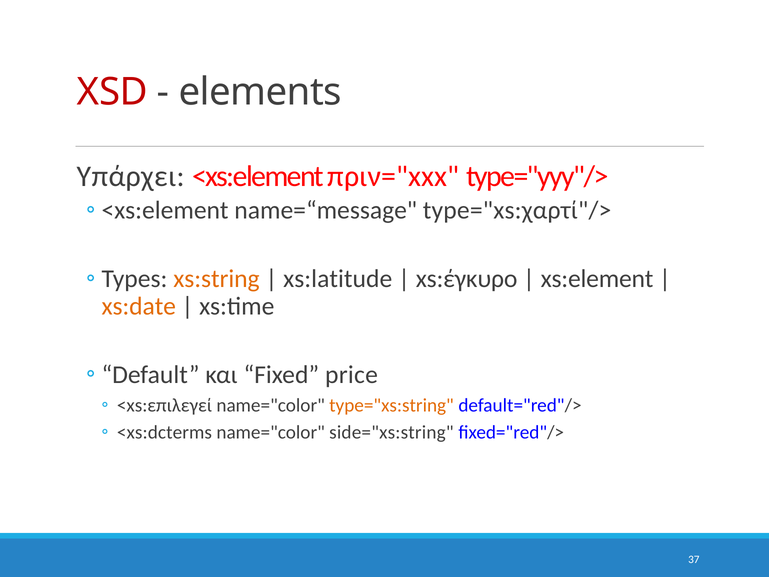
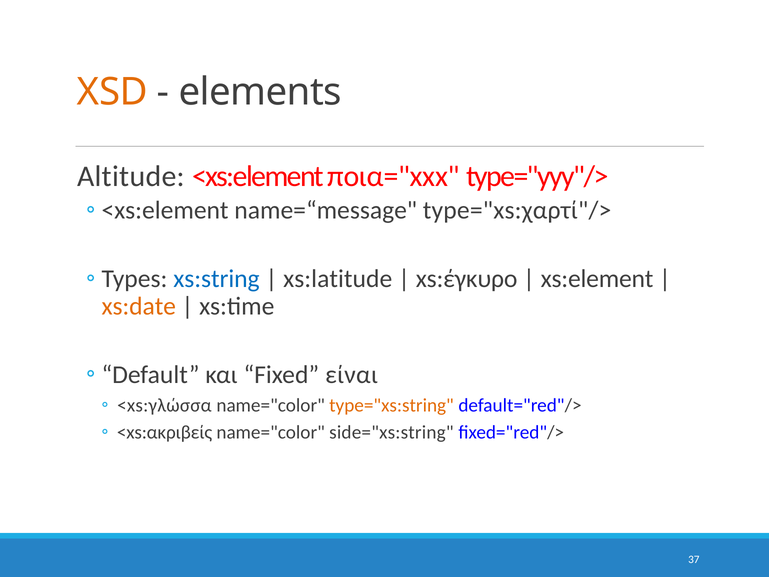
XSD colour: red -> orange
Υπάρχει: Υπάρχει -> Altitude
πριν="xxx: πριν="xxx -> ποια="xxx
xs:string colour: orange -> blue
price: price -> είναι
<xs:επιλεγεί: <xs:επιλεγεί -> <xs:γλώσσα
<xs:dcterms: <xs:dcterms -> <xs:ακριβείς
